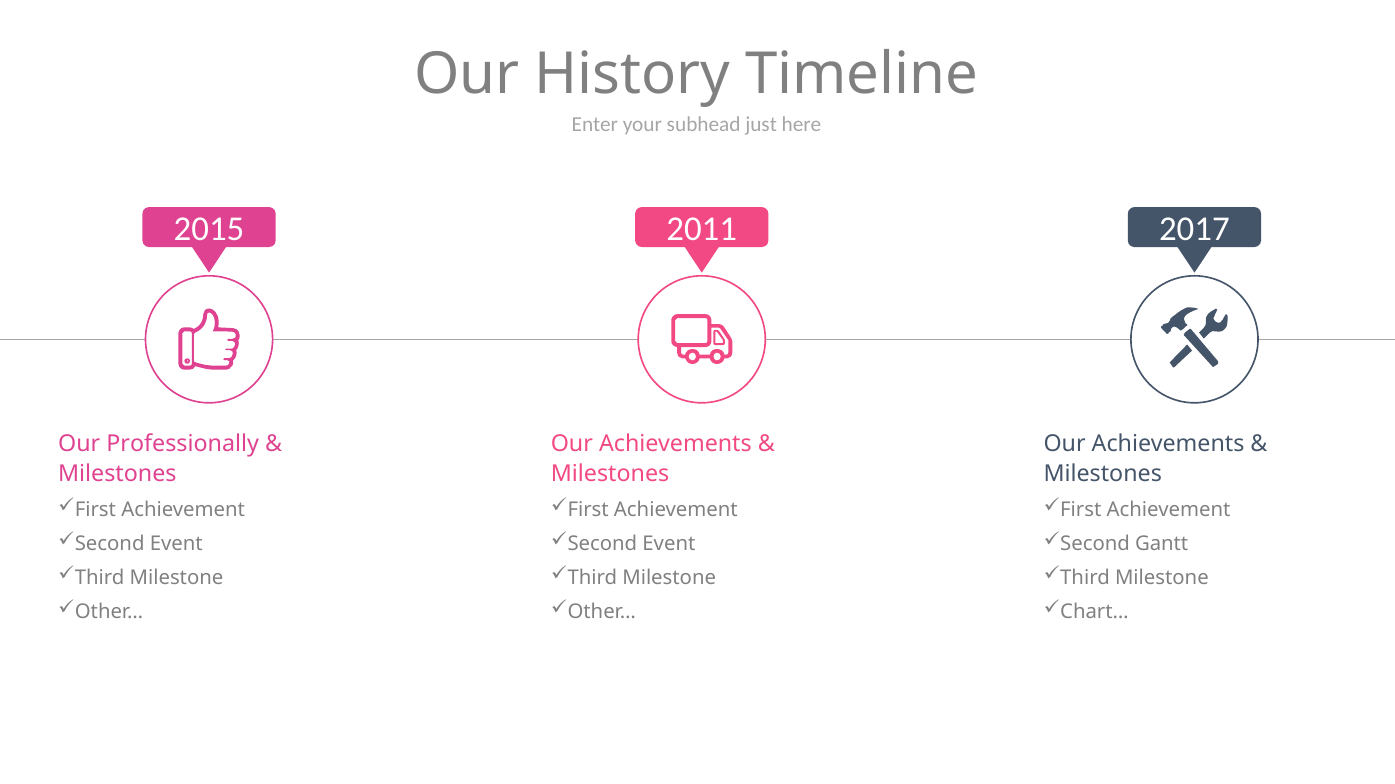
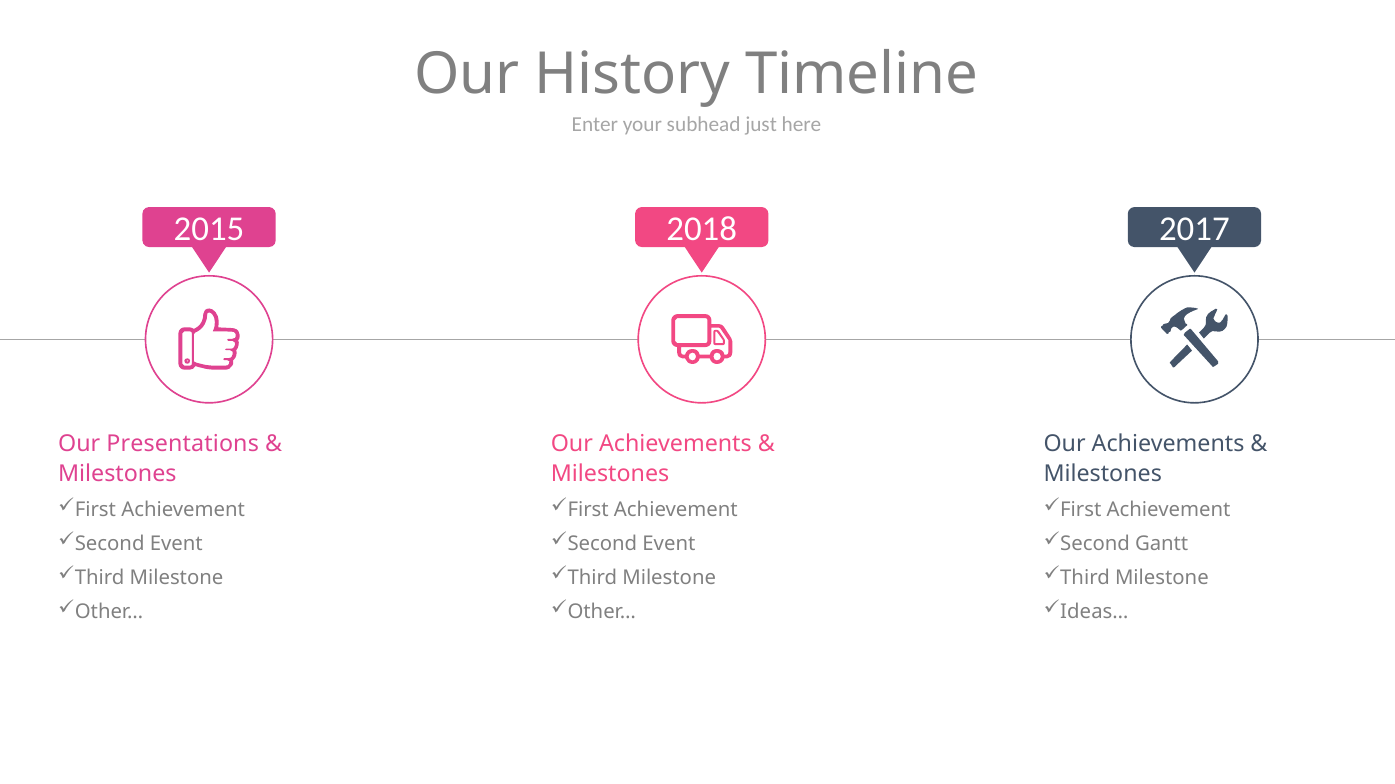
2011: 2011 -> 2018
Professionally: Professionally -> Presentations
Chart…: Chart… -> Ideas…
